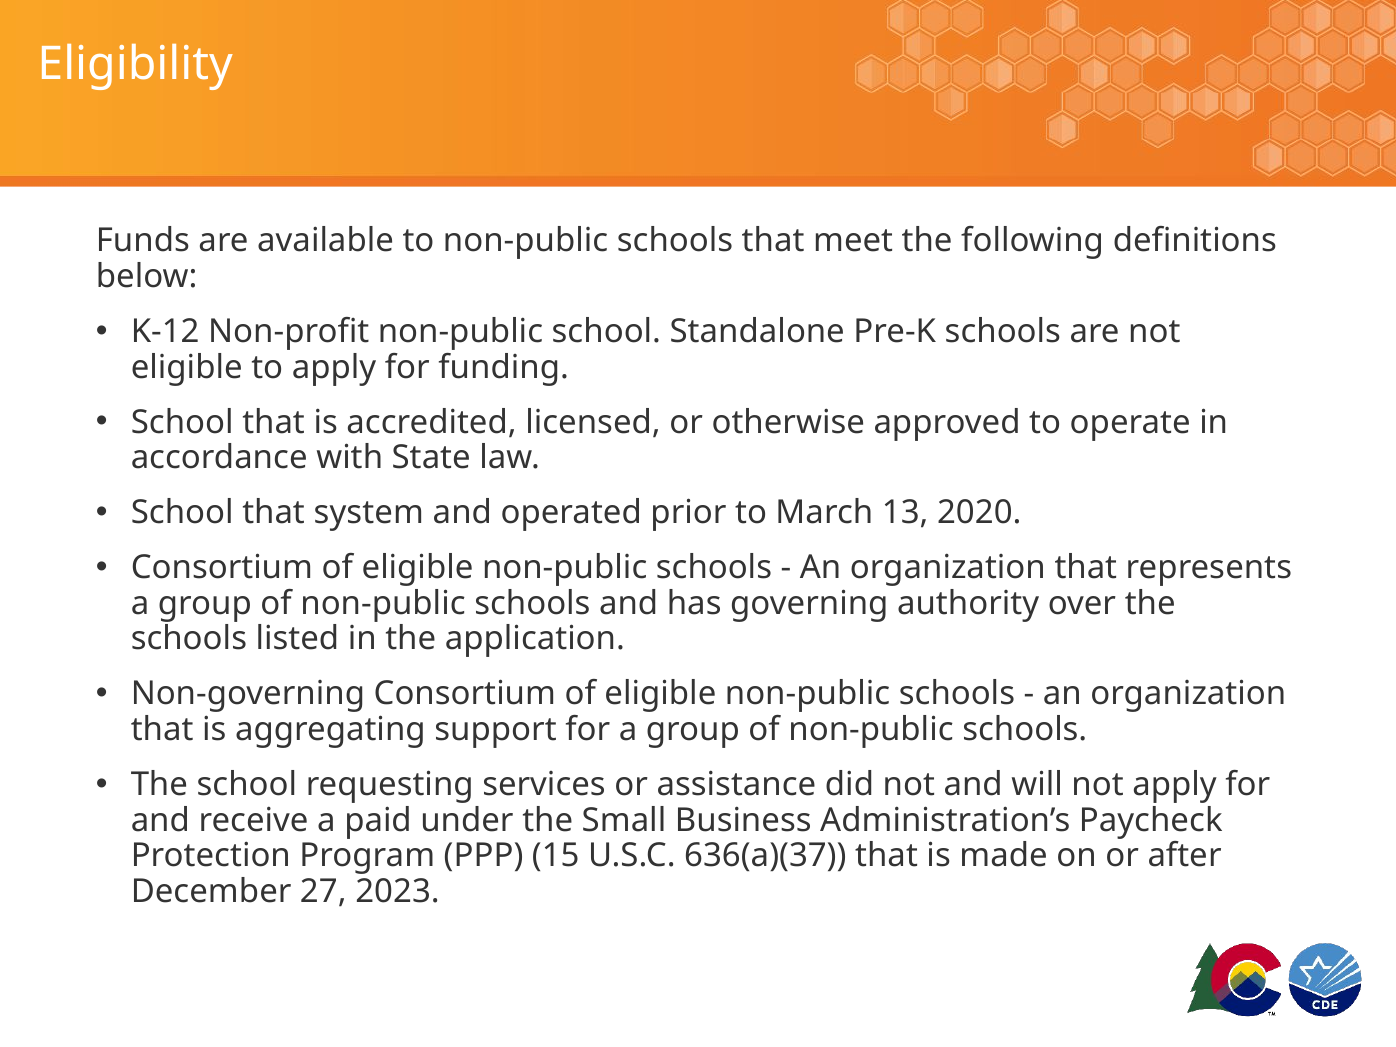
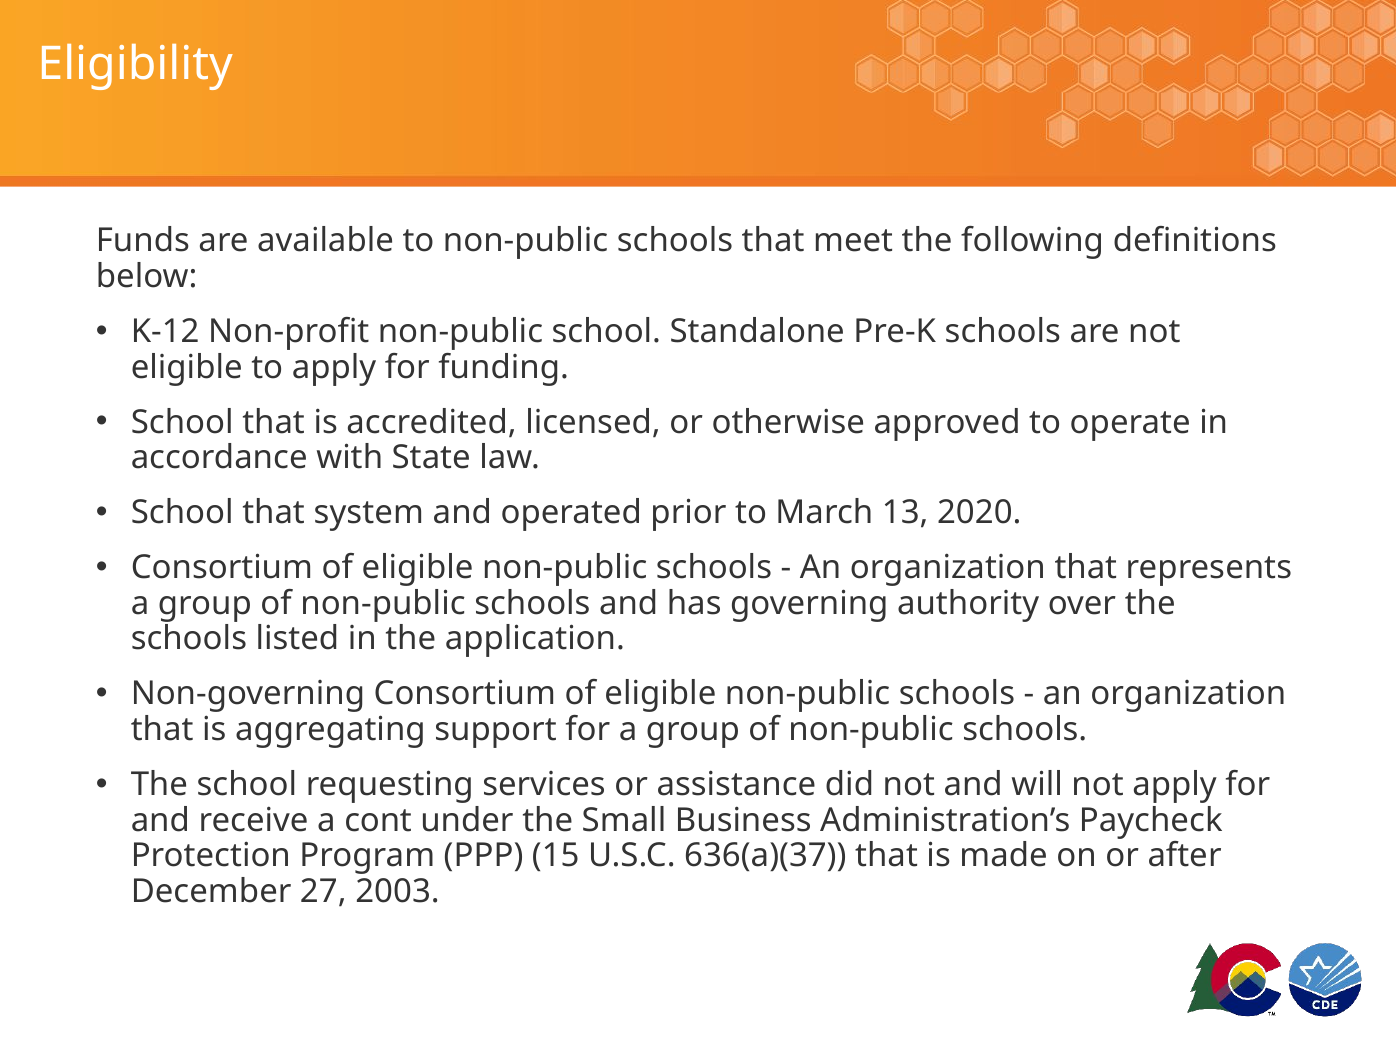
paid: paid -> cont
2023: 2023 -> 2003
